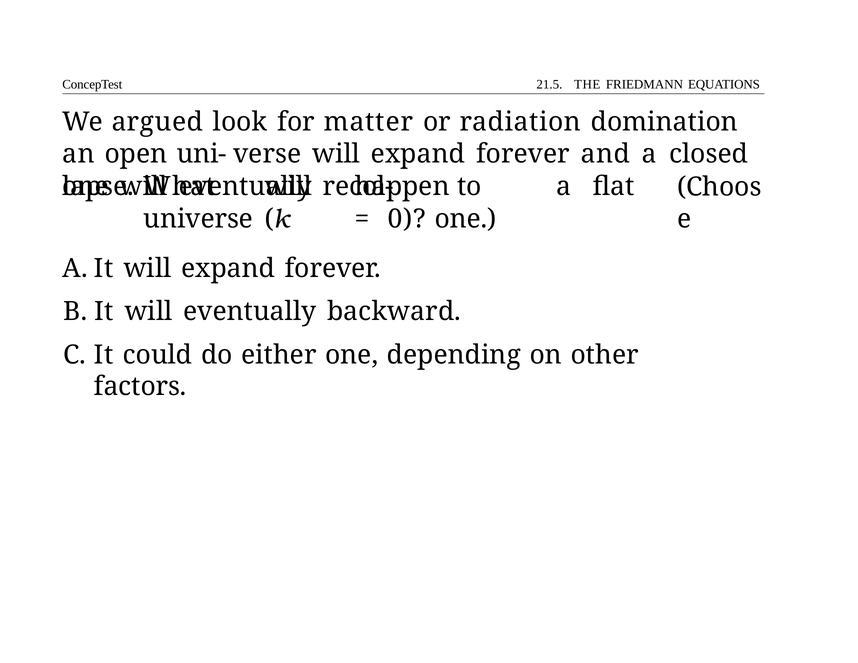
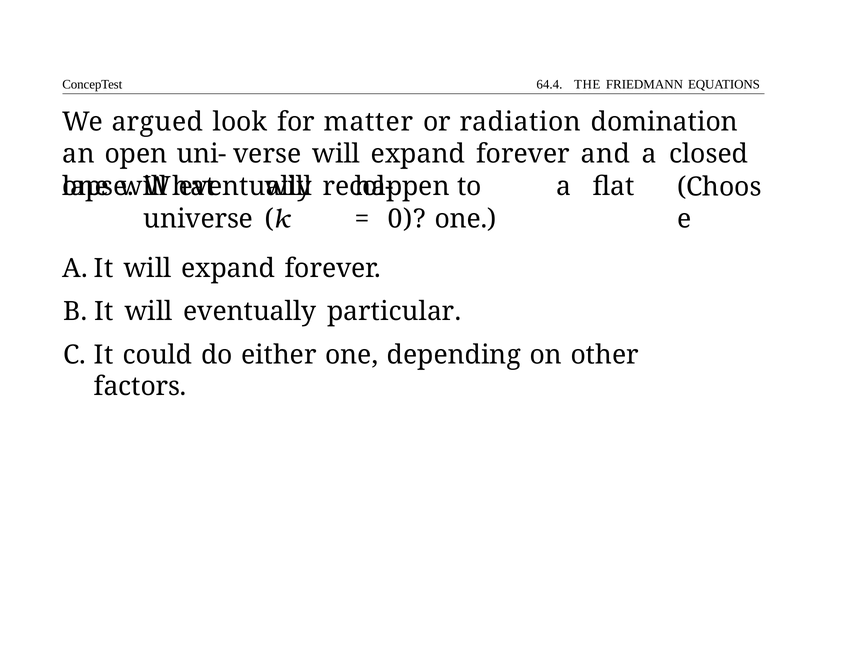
21.5: 21.5 -> 64.4
backward: backward -> particular
